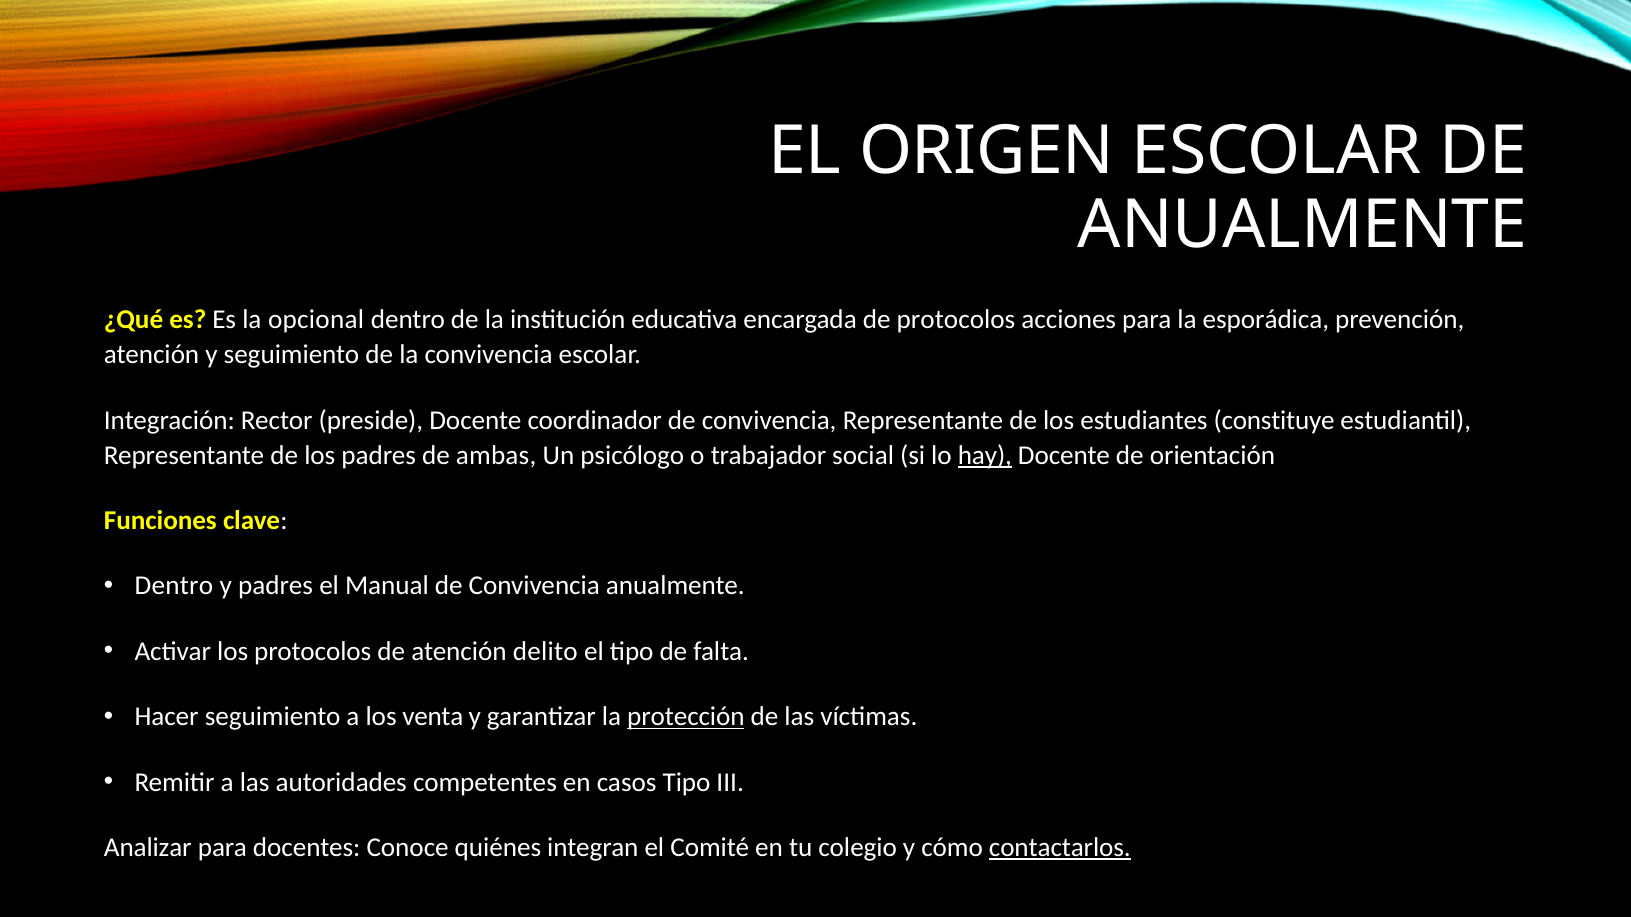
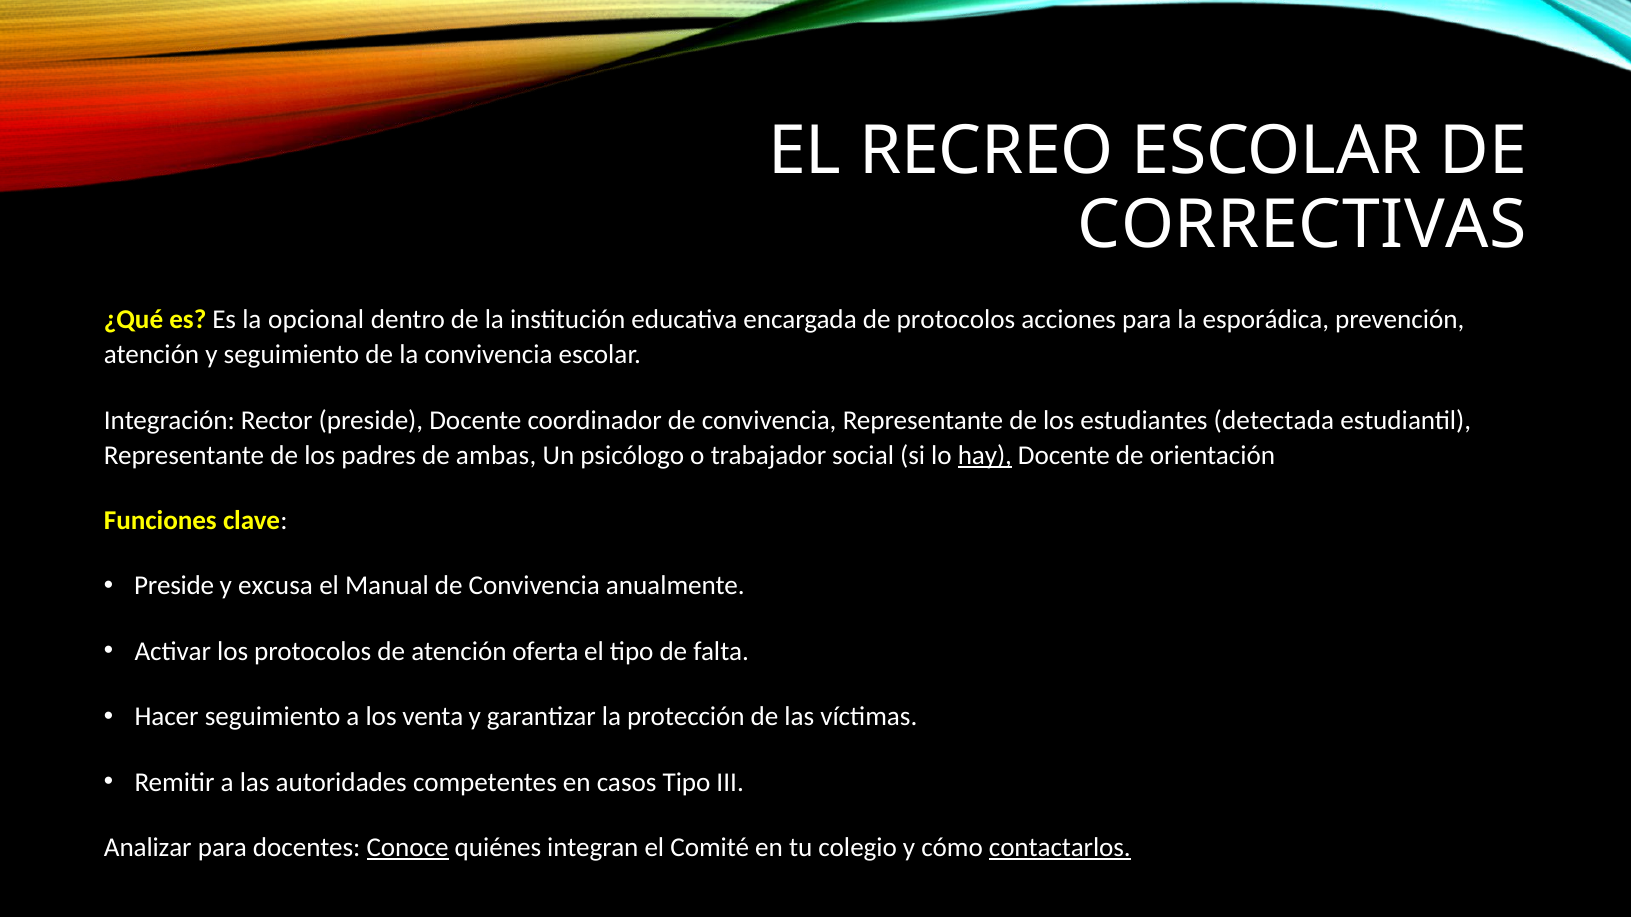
ORIGEN: ORIGEN -> RECREO
ANUALMENTE at (1303, 225): ANUALMENTE -> CORRECTIVAS
constituye: constituye -> detectada
Dentro at (174, 586): Dentro -> Preside
y padres: padres -> excusa
delito: delito -> oferta
protección underline: present -> none
Conoce underline: none -> present
